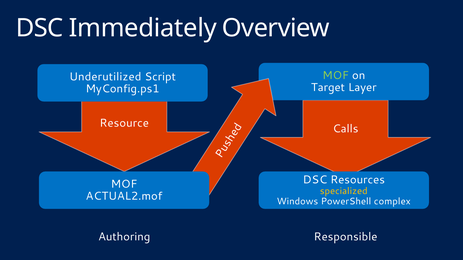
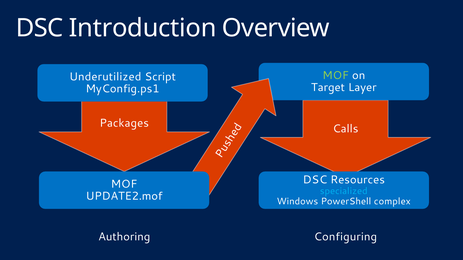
Immediately: Immediately -> Introduction
Resource: Resource -> Packages
specialized colour: yellow -> light blue
ACTUAL2.mof: ACTUAL2.mof -> UPDATE2.mof
Responsible: Responsible -> Configuring
